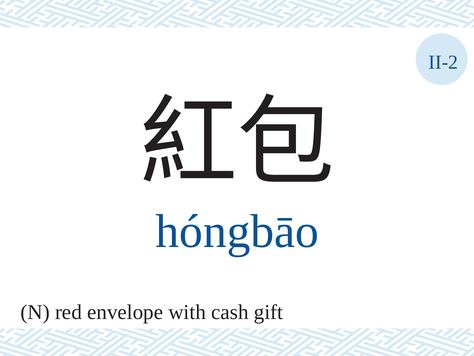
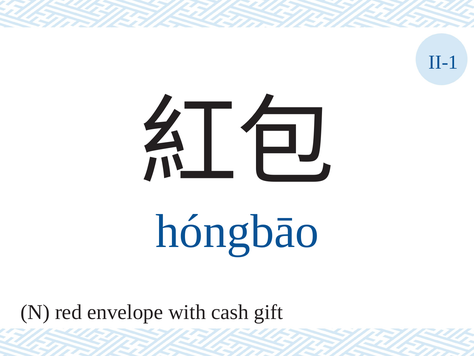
II-2: II-2 -> II-1
